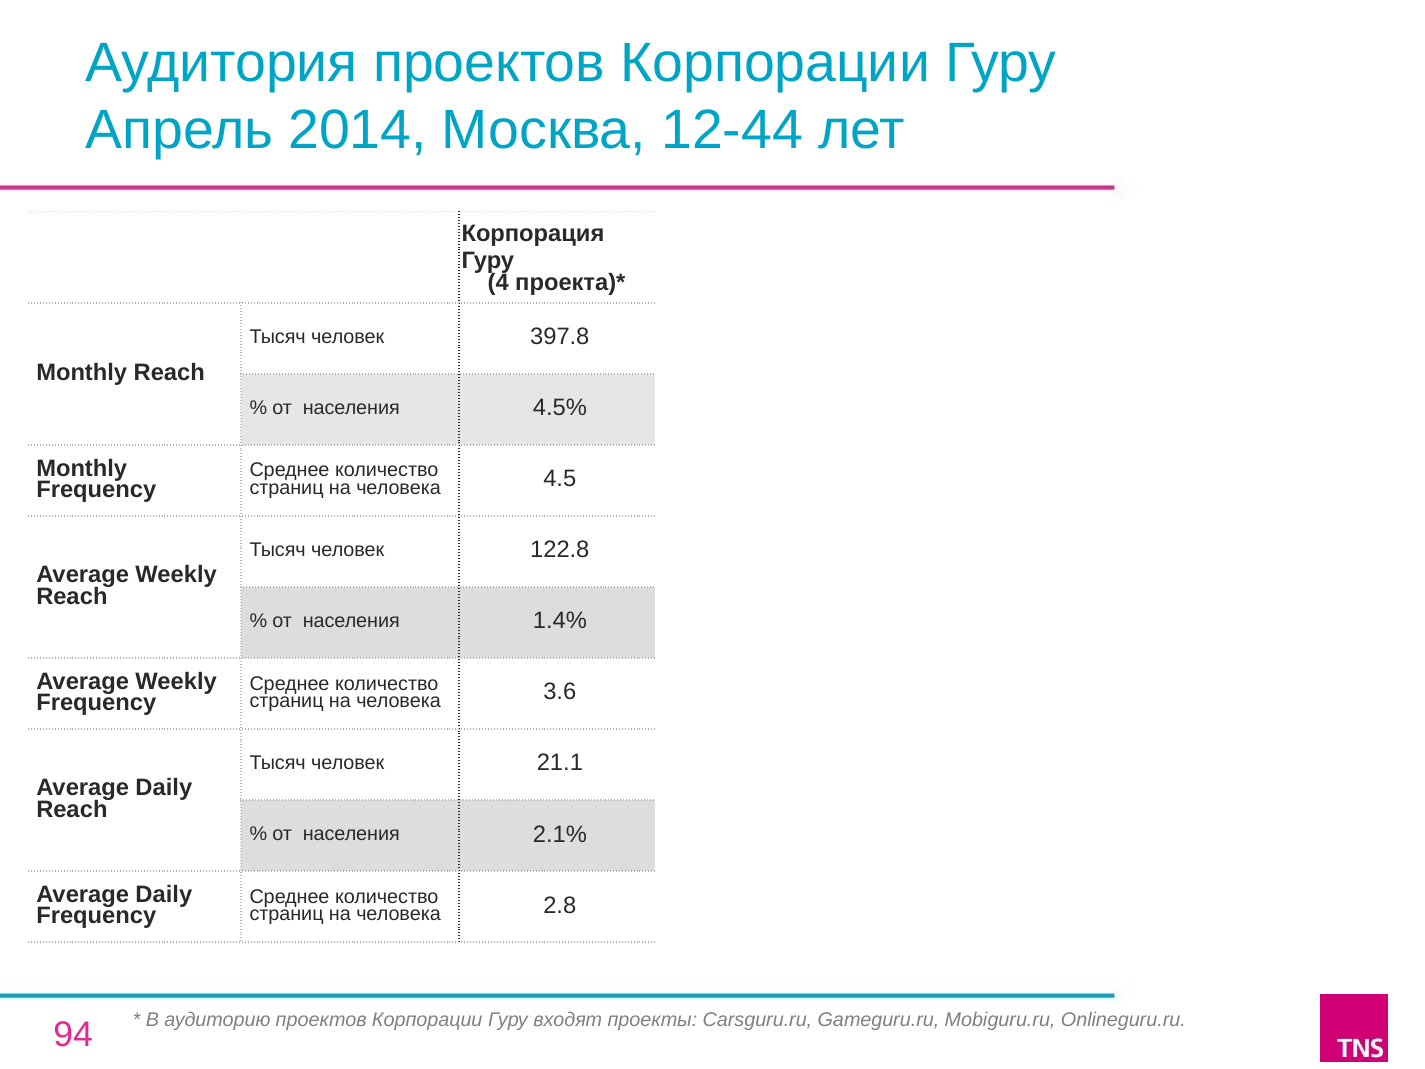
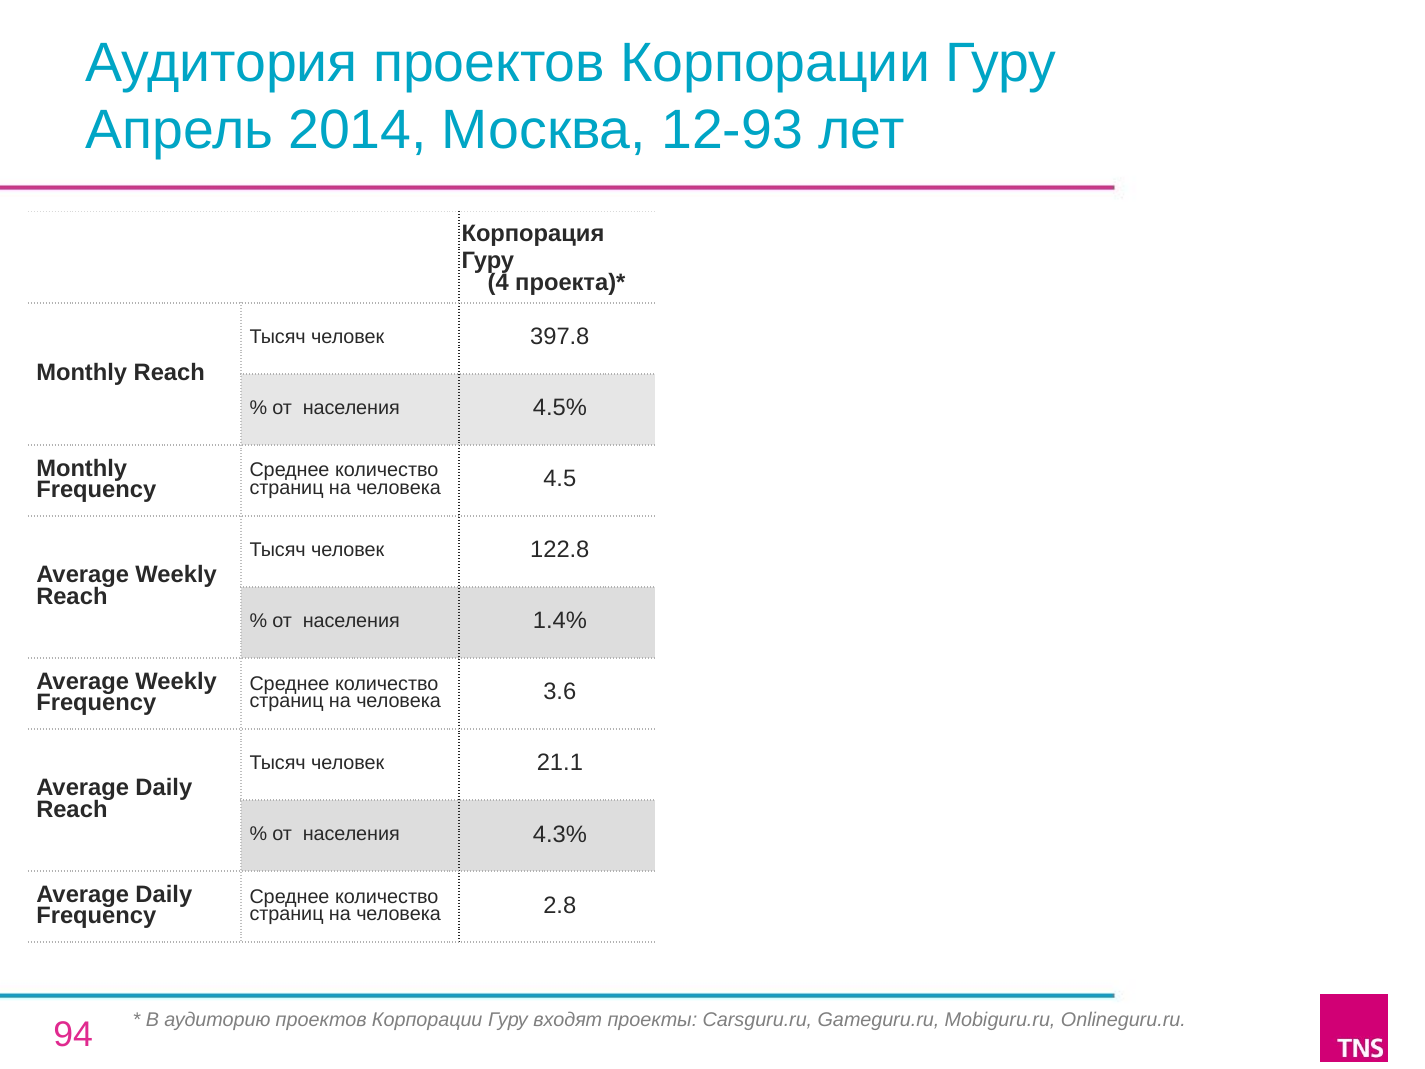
12-44: 12-44 -> 12-93
2.1%: 2.1% -> 4.3%
